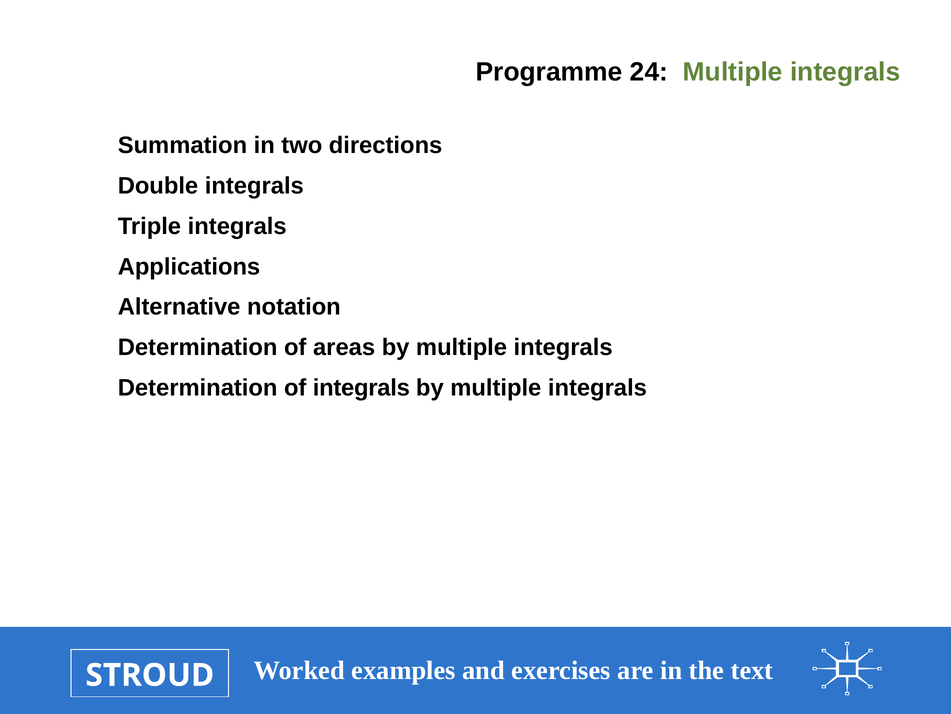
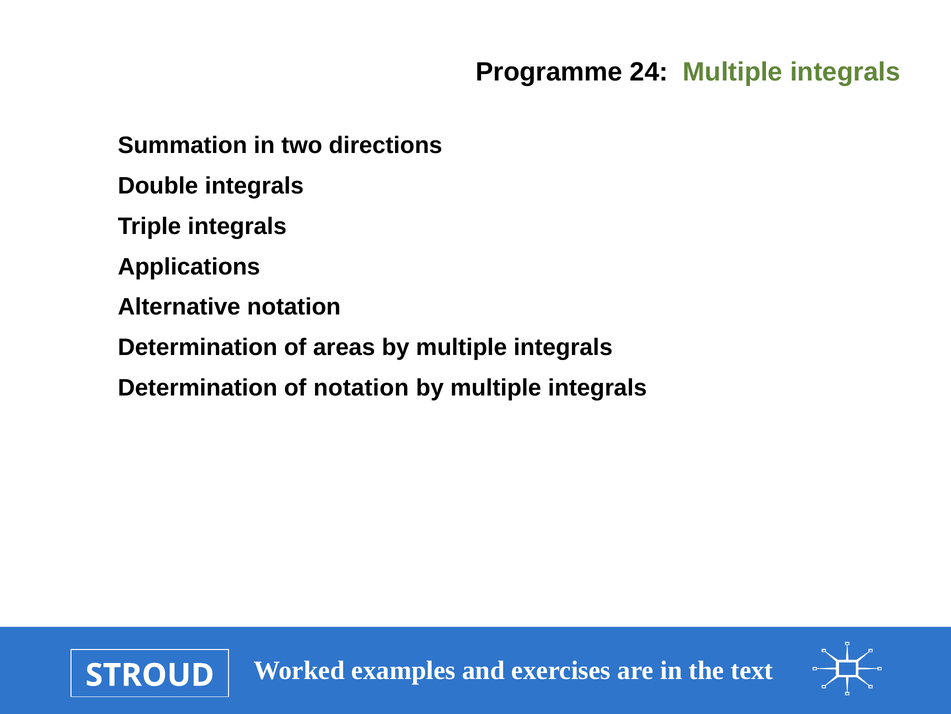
of integrals: integrals -> notation
